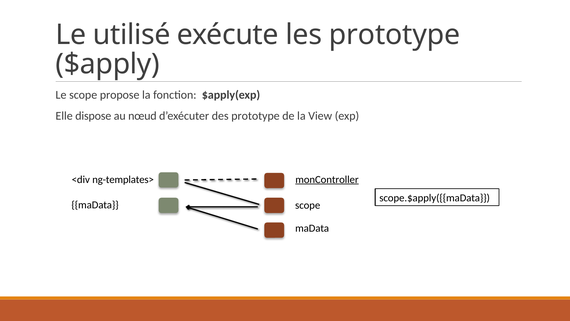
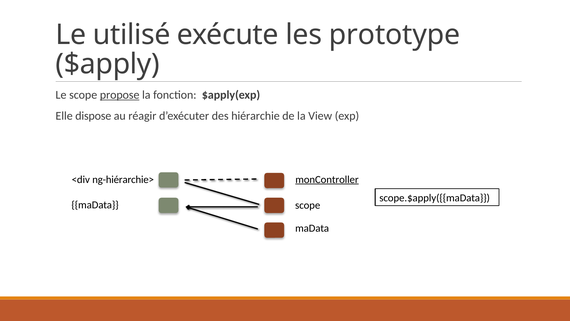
propose underline: none -> present
nœud: nœud -> réagir
des prototype: prototype -> hiérarchie
ng-templates>: ng-templates> -> ng-hiérarchie>
